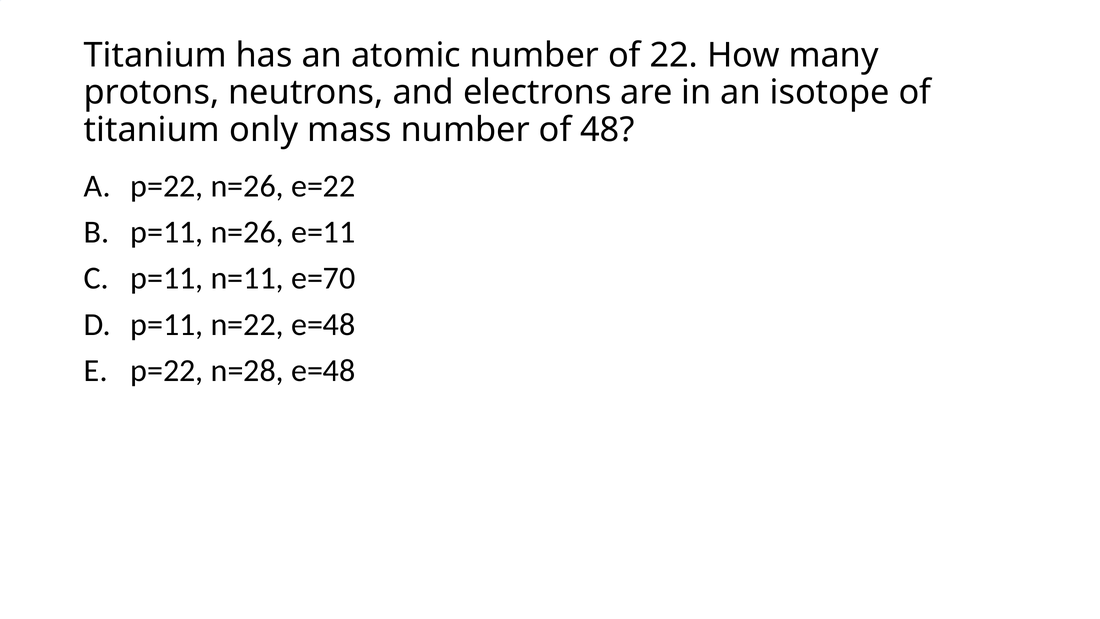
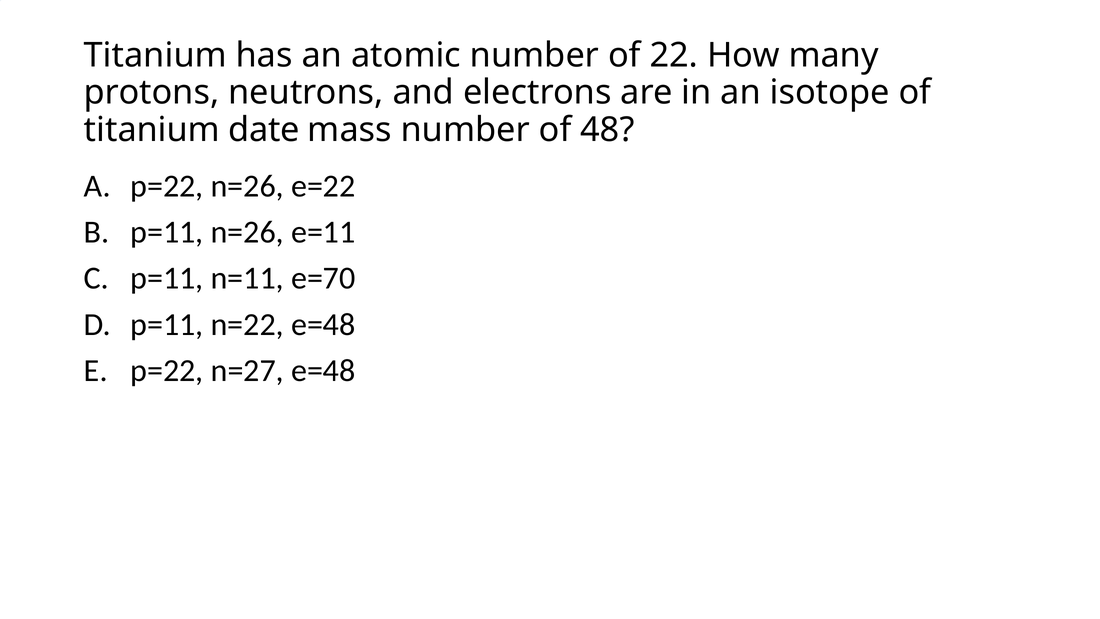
only: only -> date
n=28: n=28 -> n=27
